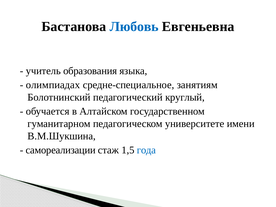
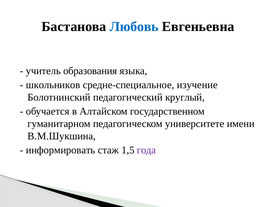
олимпиадах: олимпиадах -> школьников
занятиям: занятиям -> изучение
самореализации: самореализации -> информировать
года colour: blue -> purple
